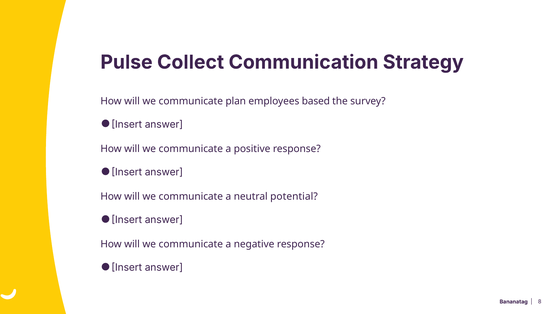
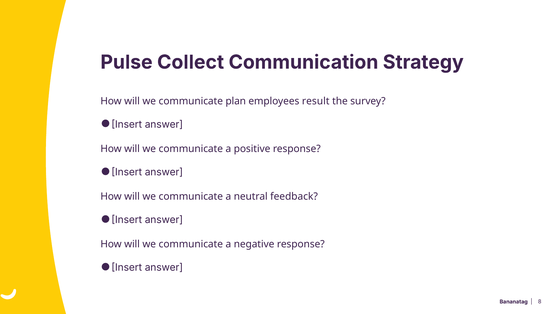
based: based -> result
potential: potential -> feedback
